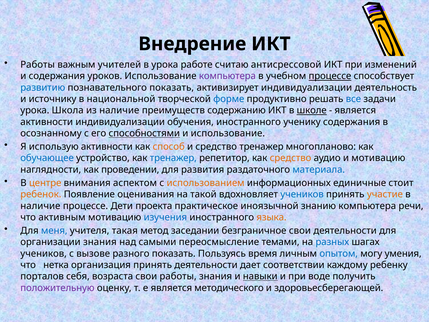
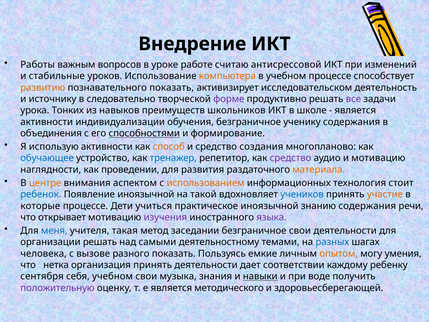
учителей: учителей -> вопросов
в урока: урока -> уроке
и содержания: содержания -> стабильные
компьютера at (227, 76) colour: purple -> orange
процессе at (330, 76) underline: present -> none
развитию colour: blue -> orange
активизирует индивидуализации: индивидуализации -> исследовательском
национальной: национальной -> следовательно
форме colour: blue -> purple
все colour: blue -> purple
Школа: Школа -> Тонких
из наличие: наличие -> навыков
содержанию: содержанию -> школьников
школе underline: present -> none
обучения иностранного: иностранного -> безграничное
осознанному: осознанному -> объединения
и использование: использование -> формирование
средство тренажер: тренажер -> создания
средство at (291, 158) colour: orange -> purple
материала colour: blue -> orange
единичные: единичные -> технология
ребенок colour: orange -> blue
Появление оценивания: оценивания -> иноязычной
наличие at (40, 206): наличие -> которые
проекта: проекта -> учиться
знанию компьютера: компьютера -> содержания
активным: активным -> открывает
изучения colour: blue -> purple
языка colour: orange -> purple
организации знания: знания -> решать
переосмысление: переосмысление -> деятельностному
учеников at (44, 253): учеников -> человека
время: время -> емкие
опытом colour: blue -> orange
порталов: порталов -> сентября
себя возраста: возраста -> учебном
свои работы: работы -> музыка
